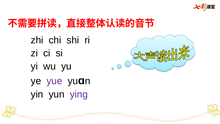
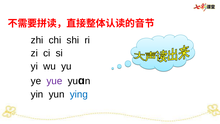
ying colour: purple -> blue
